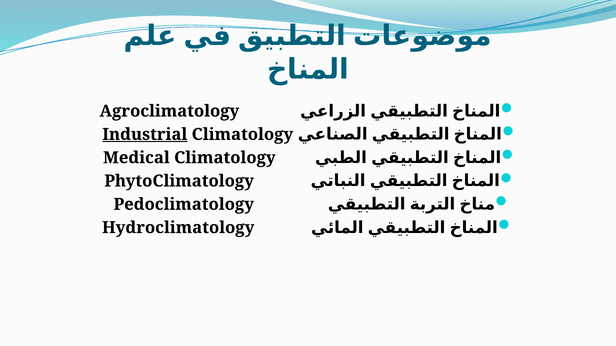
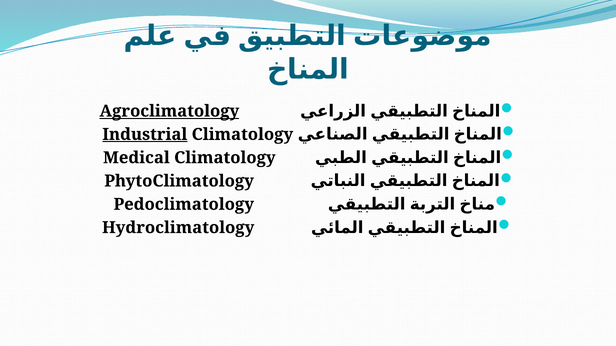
Agroclimatology underline: none -> present
